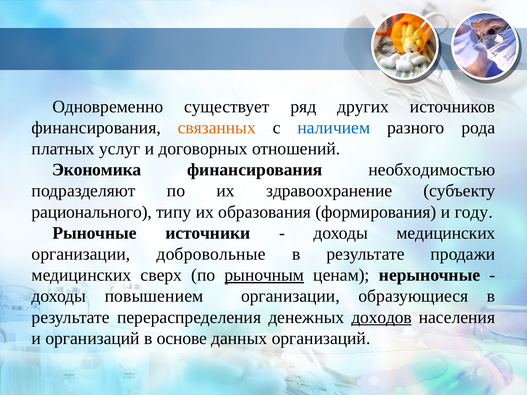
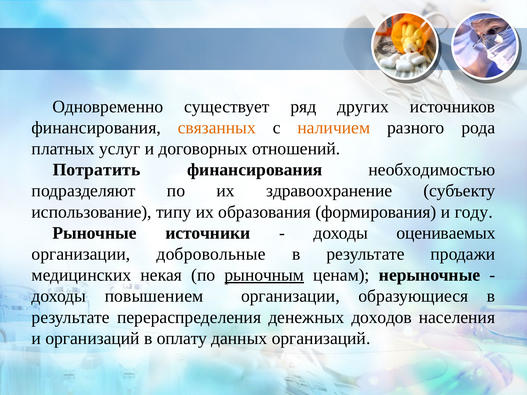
наличием colour: blue -> orange
Экономика: Экономика -> Потратить
рационального: рационального -> использование
доходы медицинских: медицинских -> оцениваемых
сверх: сверх -> некая
доходов underline: present -> none
основе: основе -> оплату
